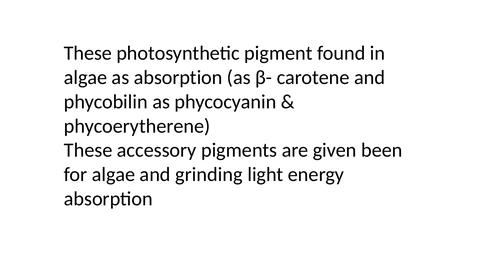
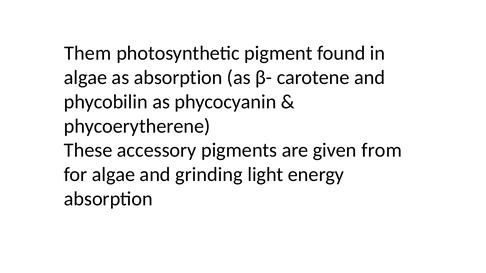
These at (88, 53): These -> Them
been: been -> from
